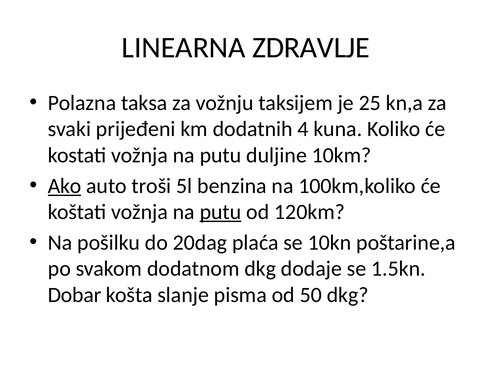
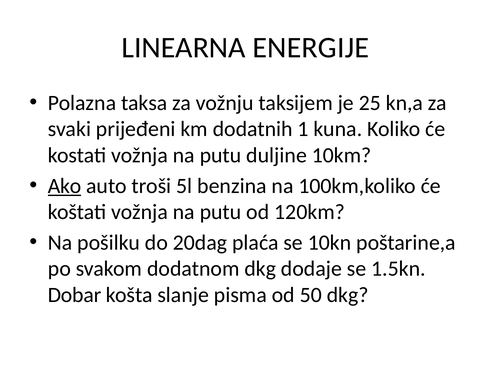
ZDRAVLJE: ZDRAVLJE -> ENERGIJE
4: 4 -> 1
putu at (221, 212) underline: present -> none
